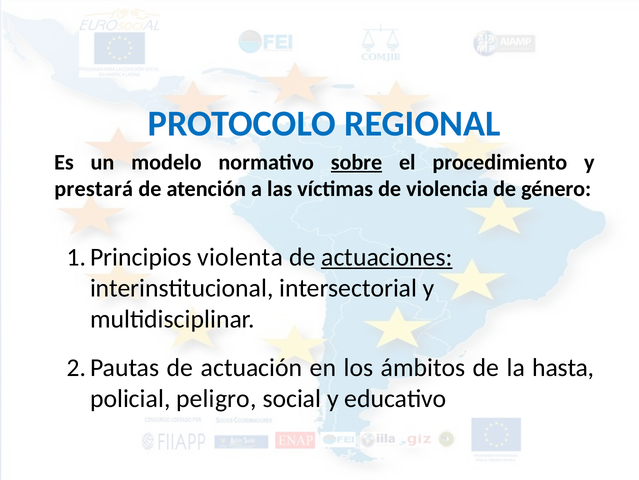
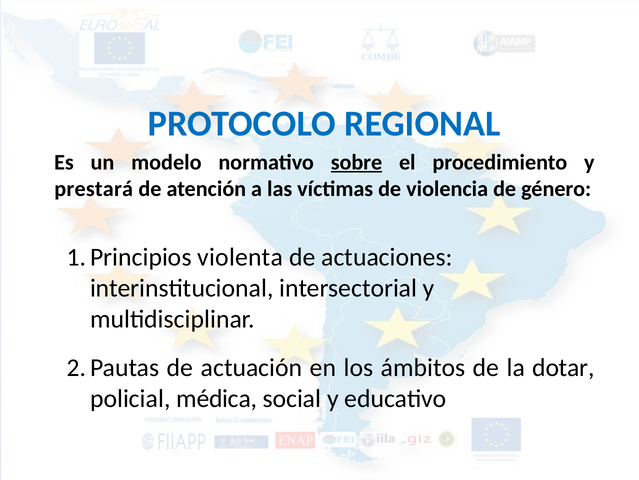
actuaciones underline: present -> none
hasta: hasta -> dotar
peligro: peligro -> médica
